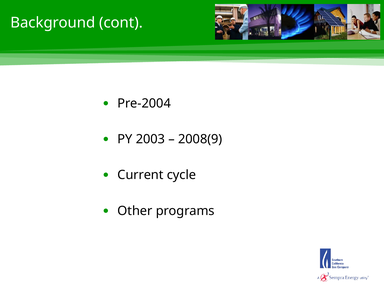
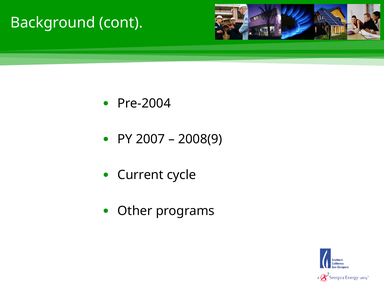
2003: 2003 -> 2007
